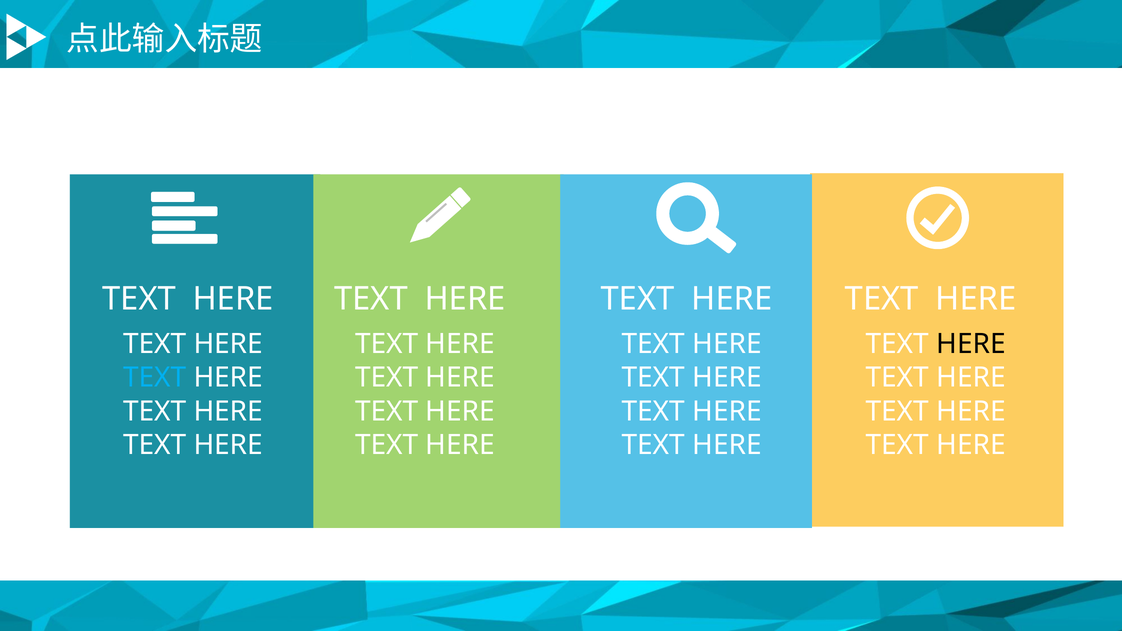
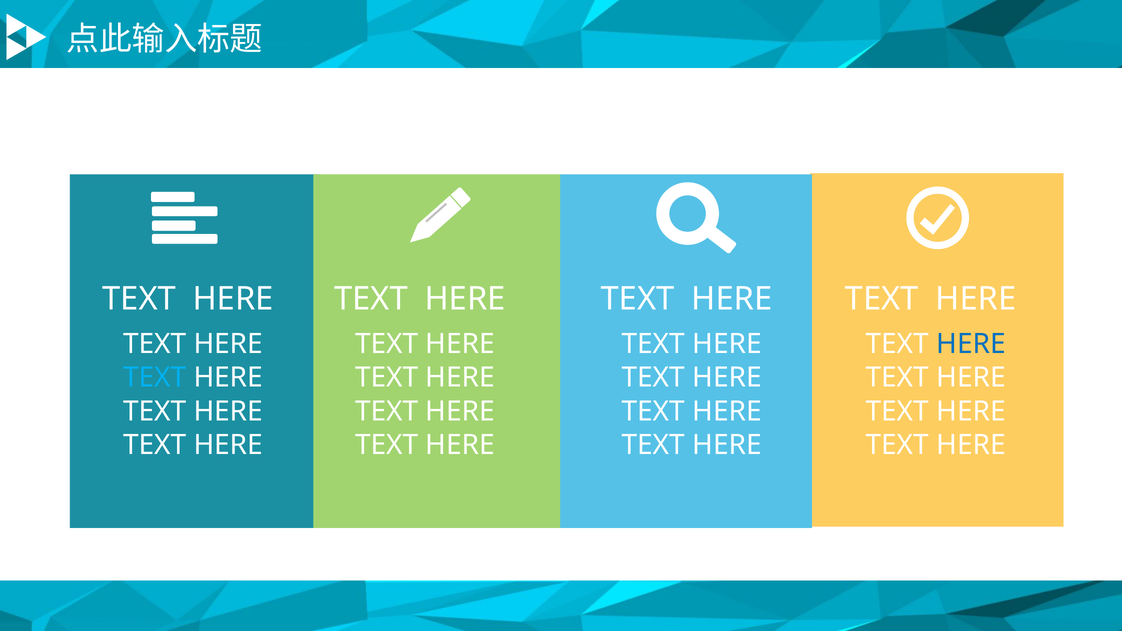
HERE at (971, 344) colour: black -> blue
